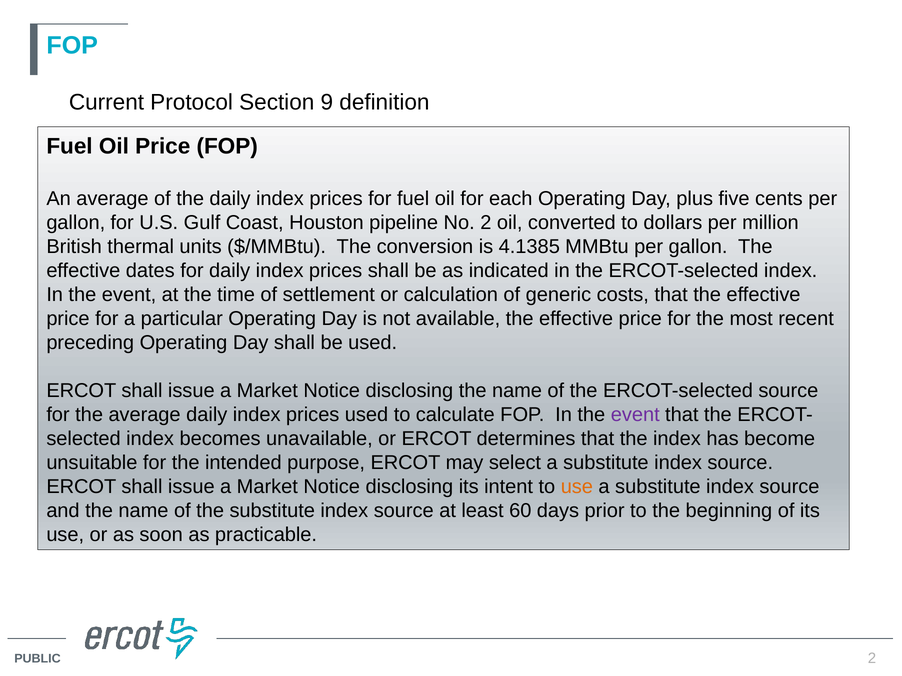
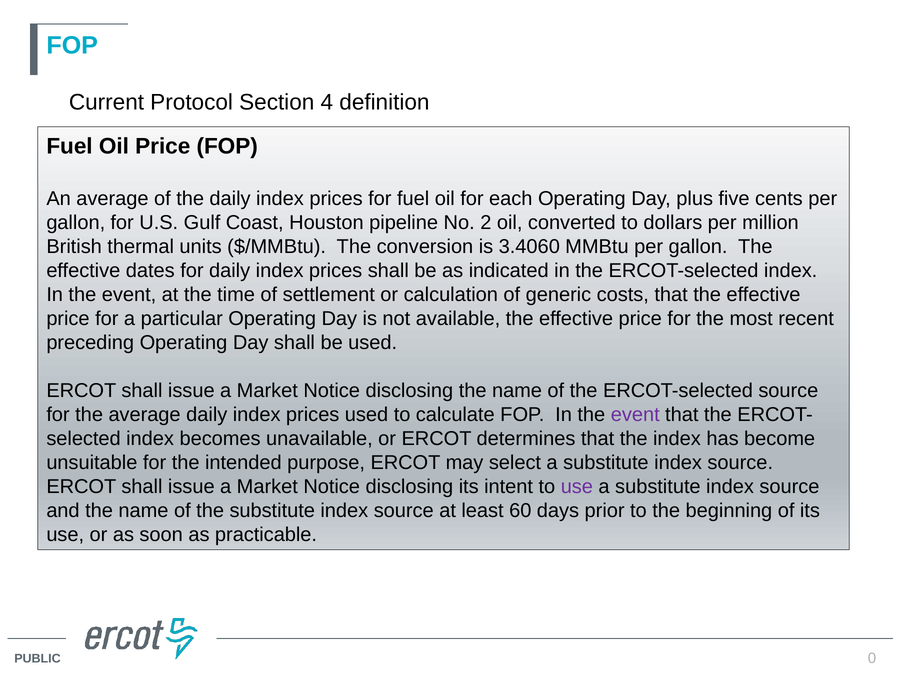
9: 9 -> 4
4.1385: 4.1385 -> 3.4060
use at (577, 487) colour: orange -> purple
2 at (872, 659): 2 -> 0
